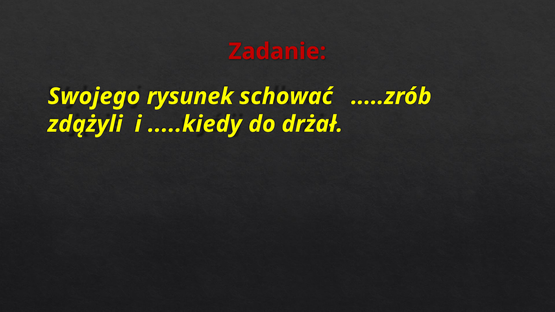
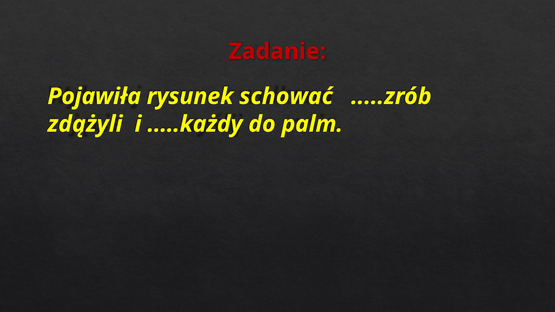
Swojego: Swojego -> Pojawiła
.....kiedy: .....kiedy -> .....każdy
drżał: drżał -> palm
